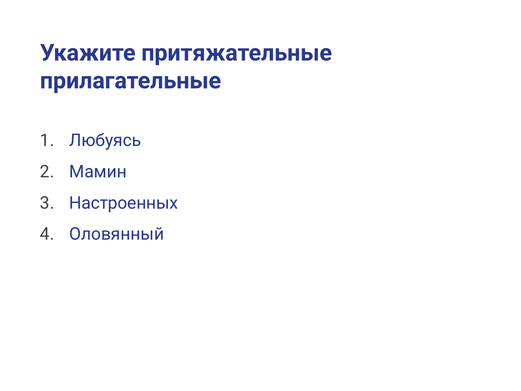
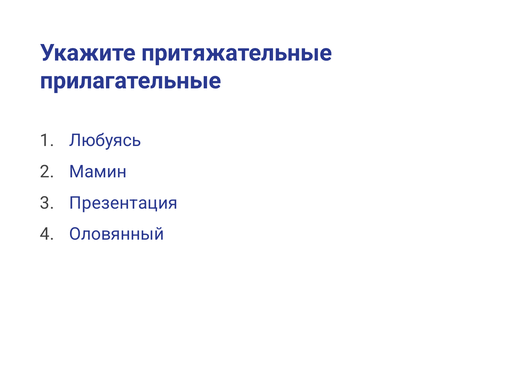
Настроенных: Настроенных -> Презентация
